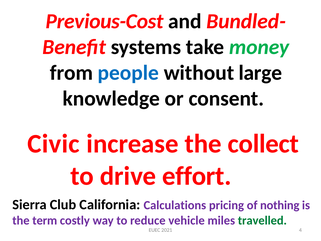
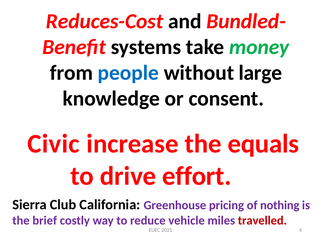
Previous-Cost: Previous-Cost -> Reduces-Cost
collect: collect -> equals
Calculations: Calculations -> Greenhouse
term: term -> brief
travelled colour: green -> red
